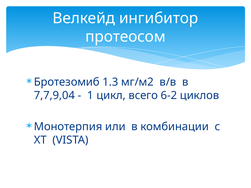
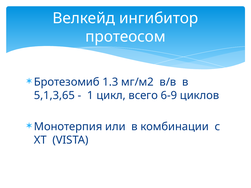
7,7,9,04: 7,7,9,04 -> 5,1,3,65
6-2: 6-2 -> 6-9
